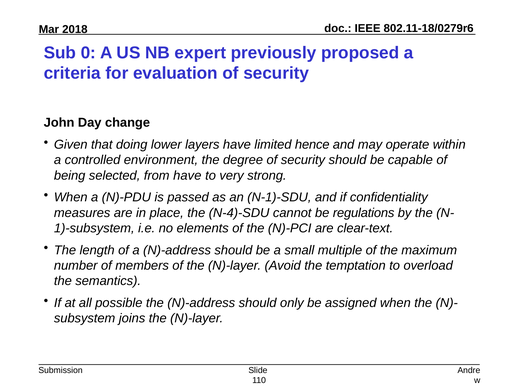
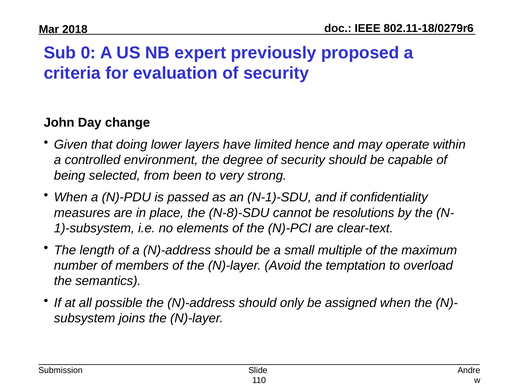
from have: have -> been
N-4)-SDU: N-4)-SDU -> N-8)-SDU
regulations: regulations -> resolutions
